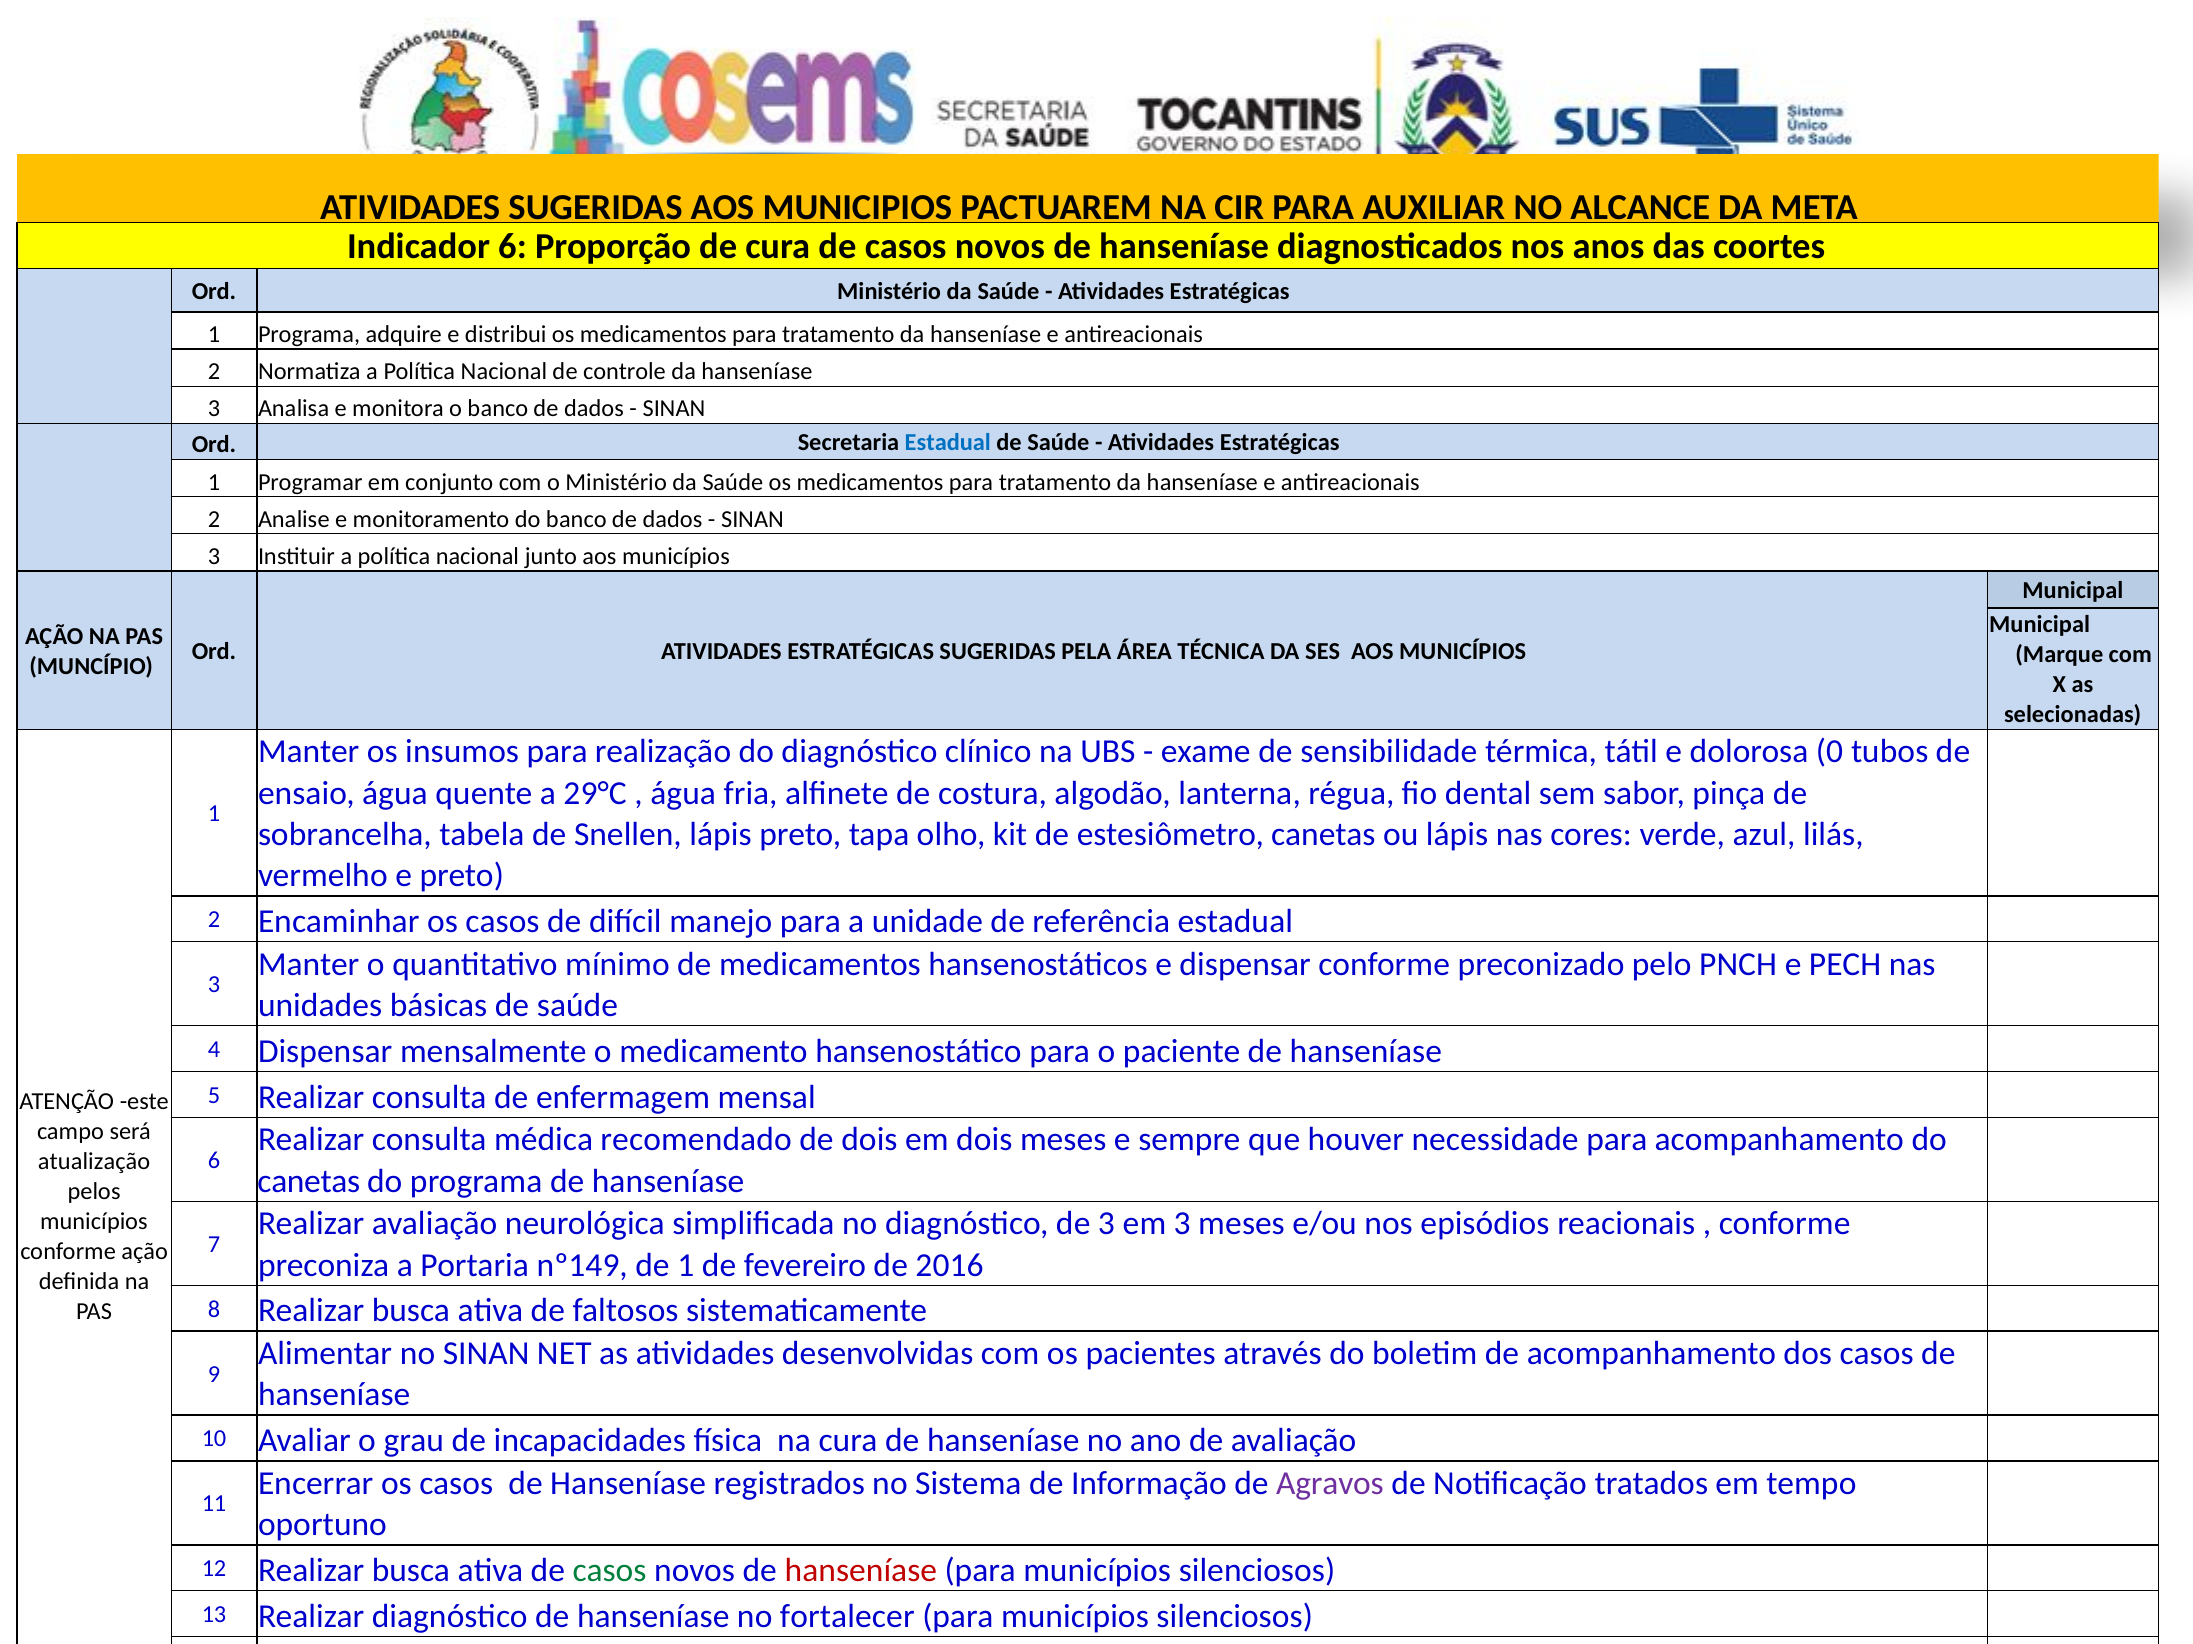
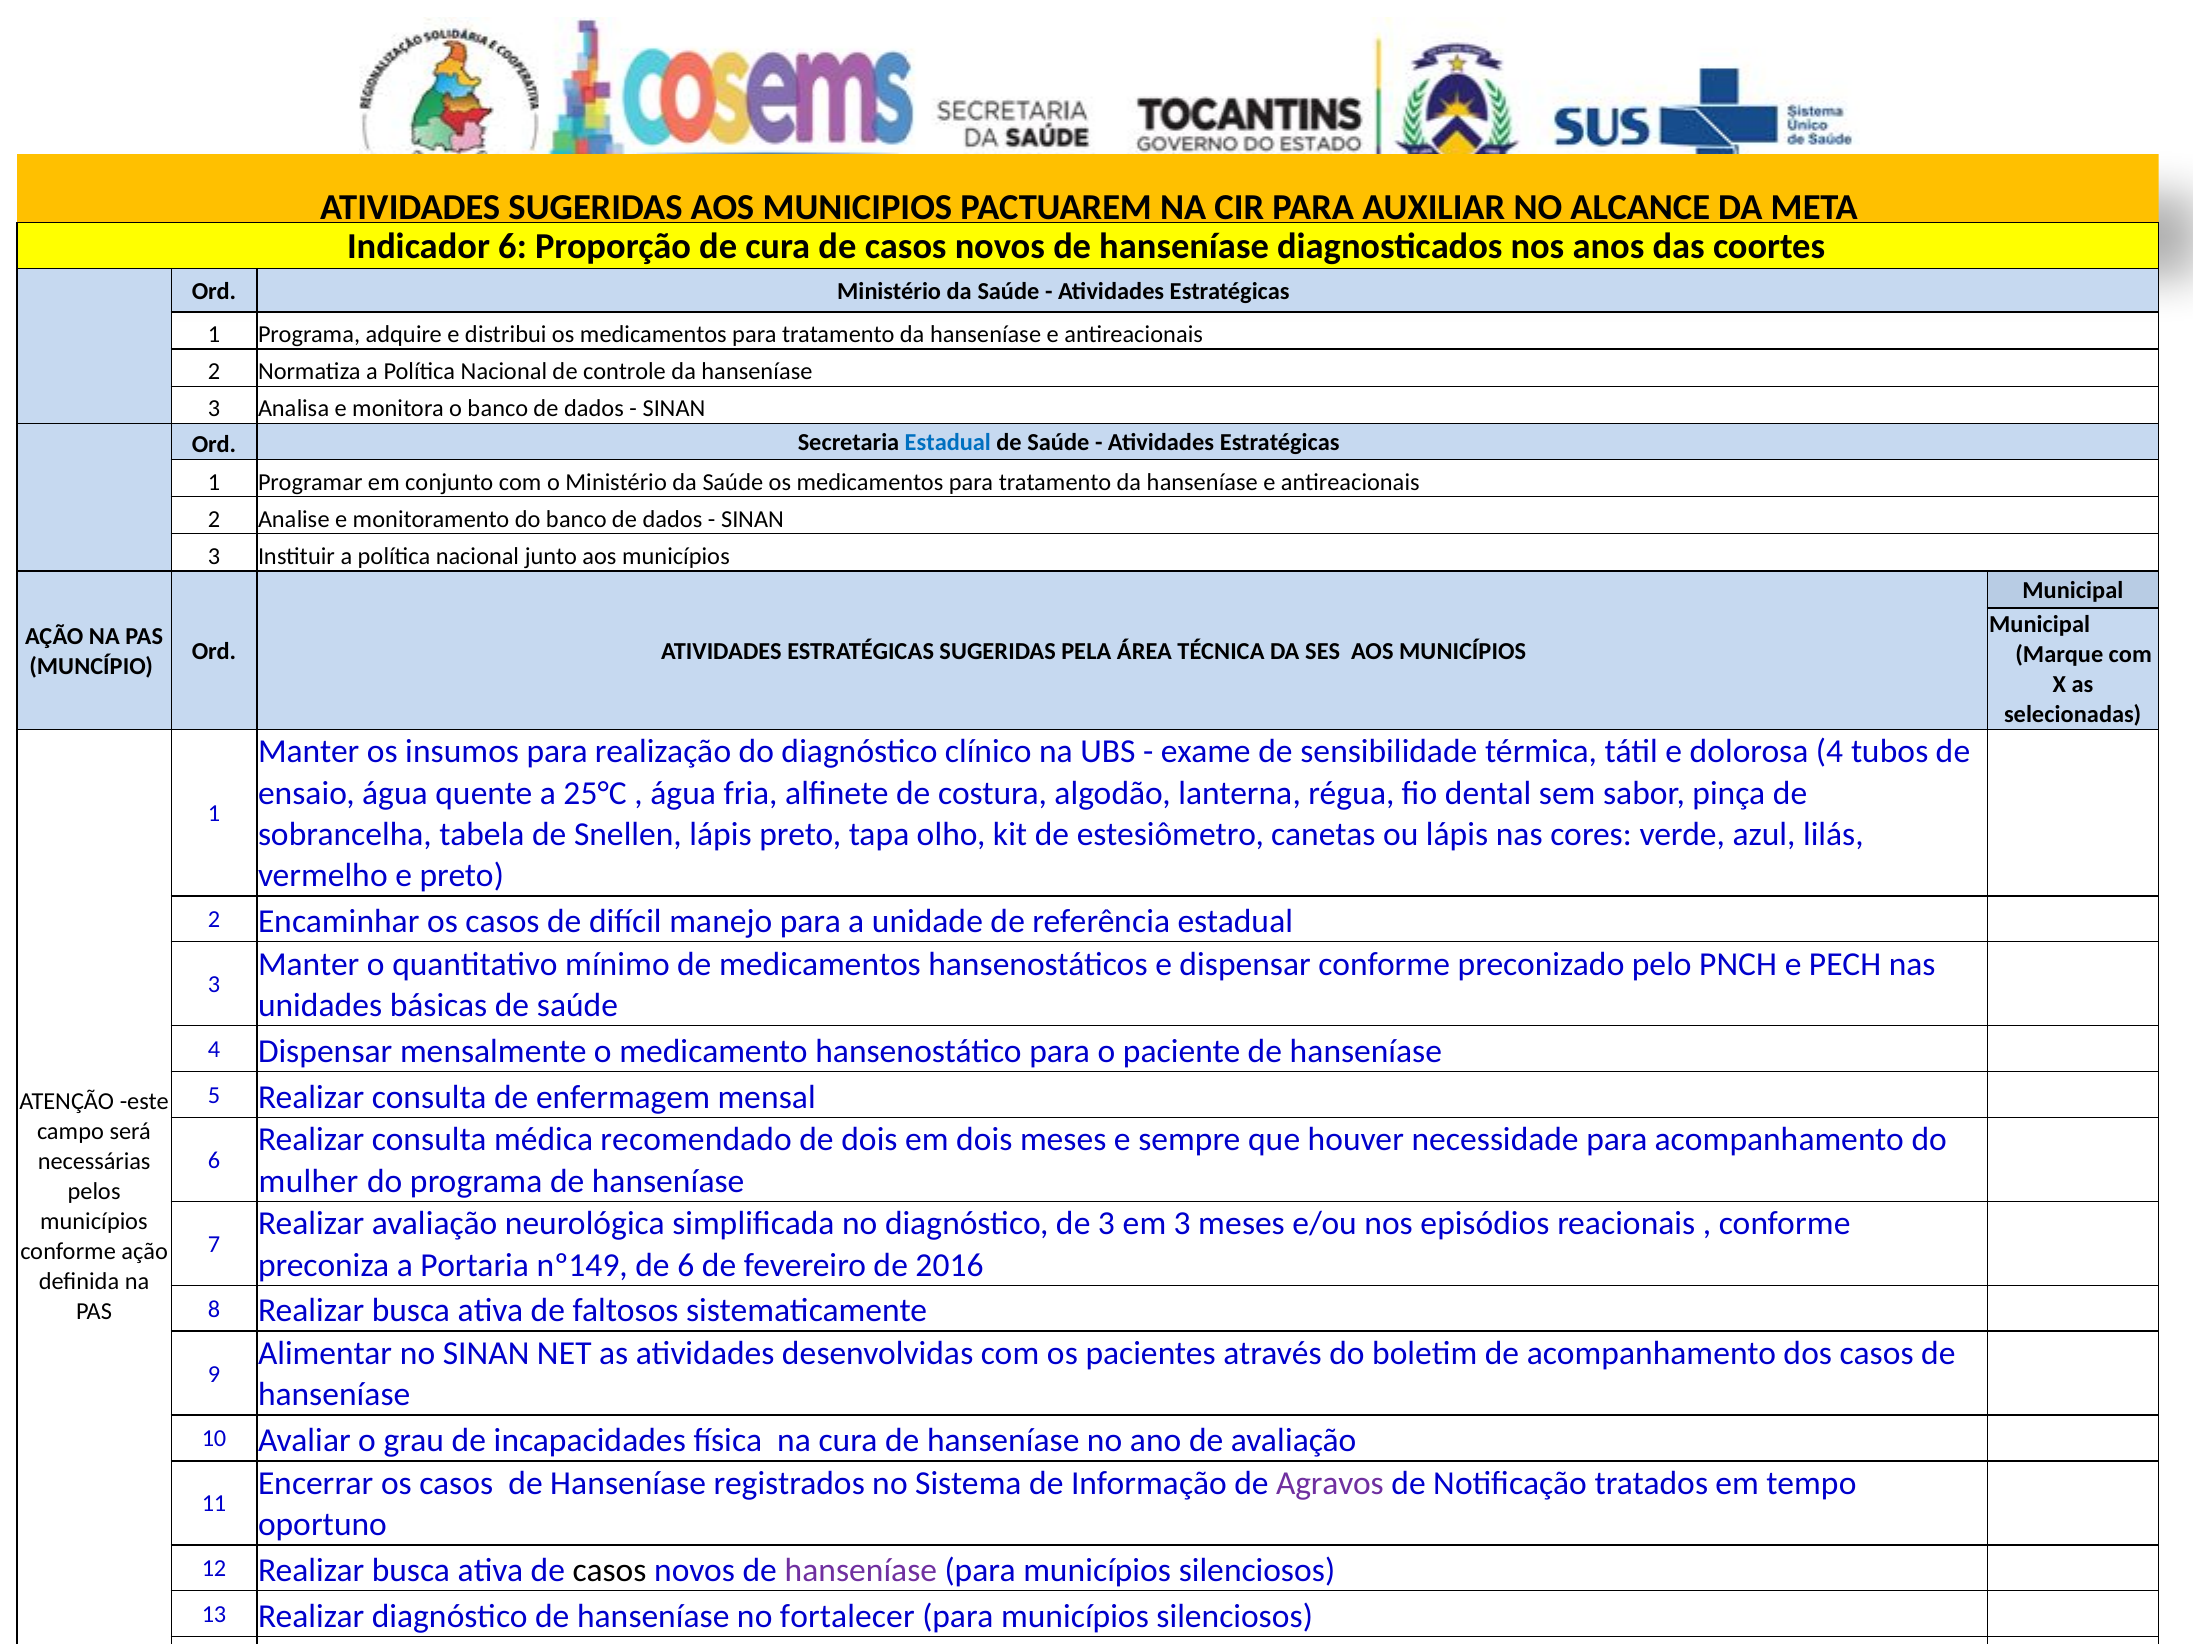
dolorosa 0: 0 -> 4
29°C: 29°C -> 25°C
atualização: atualização -> necessárias
canetas at (309, 1182): canetas -> mulher
de 1: 1 -> 6
casos at (610, 1571) colour: green -> black
hanseníase at (861, 1571) colour: red -> purple
